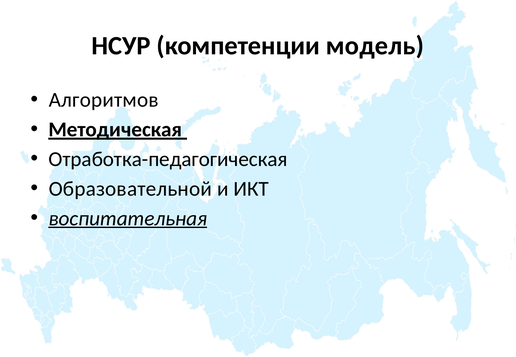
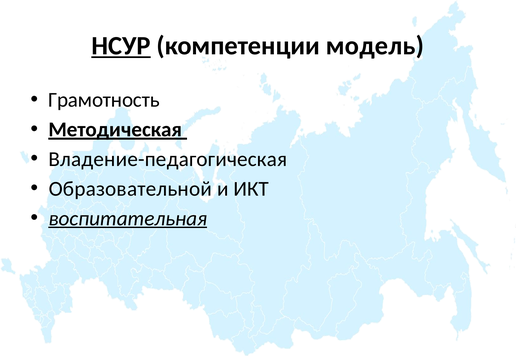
НСУР underline: none -> present
Алгоритмов: Алгоритмов -> Грамотность
Отработка-педагогическая: Отработка-педагогическая -> Владение-педагогическая
